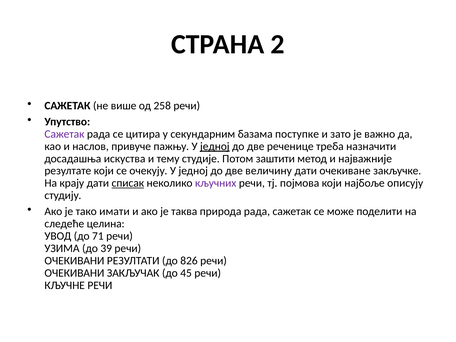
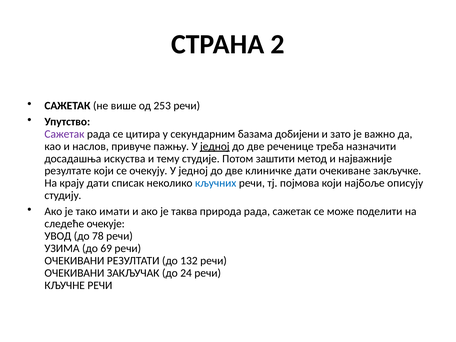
258: 258 -> 253
поступке: поступке -> добијени
величину: величину -> клиничке
списак underline: present -> none
кључних colour: purple -> blue
целина: целина -> очекује
71: 71 -> 78
39: 39 -> 69
826: 826 -> 132
45: 45 -> 24
